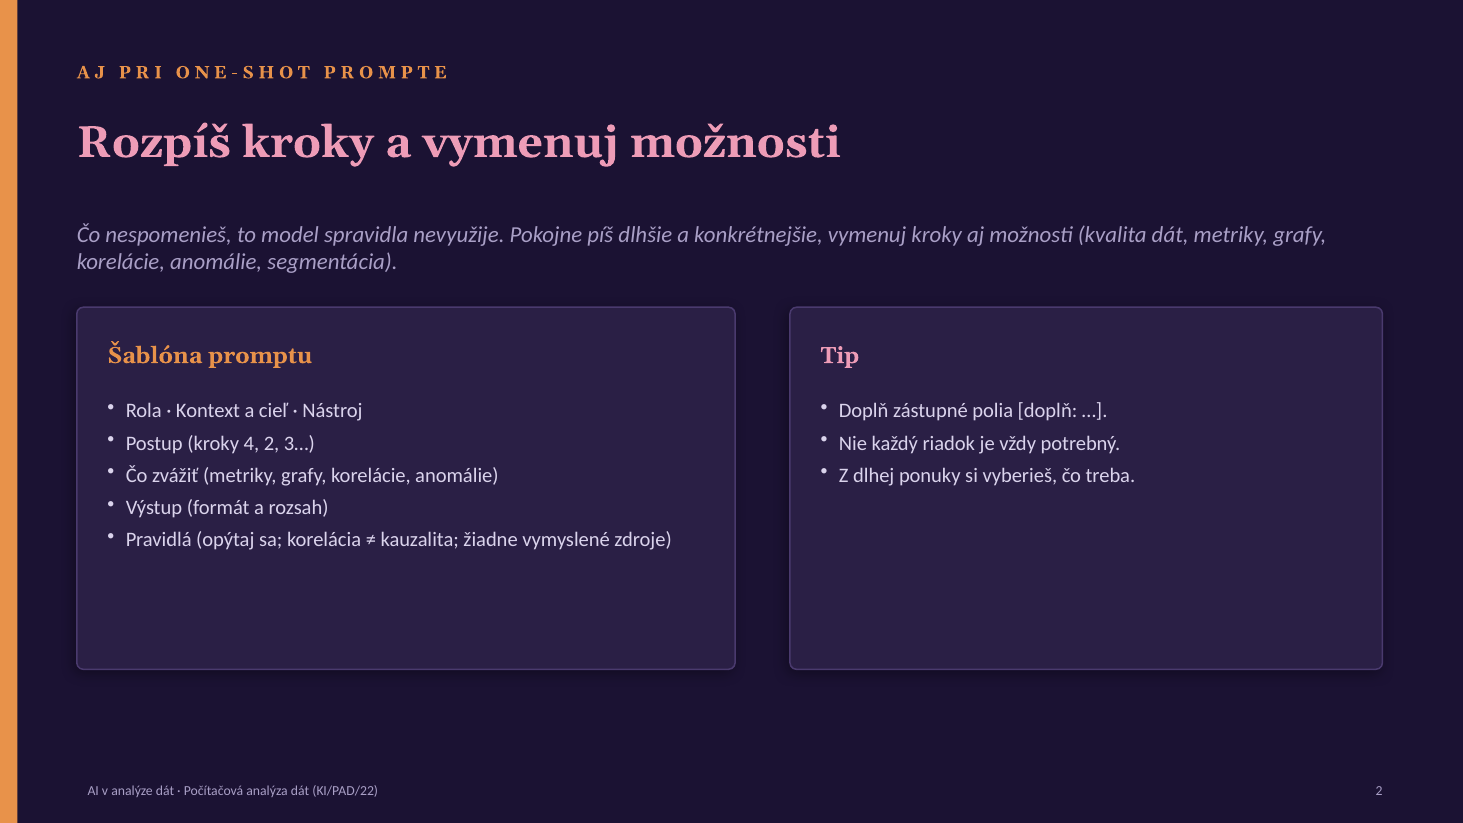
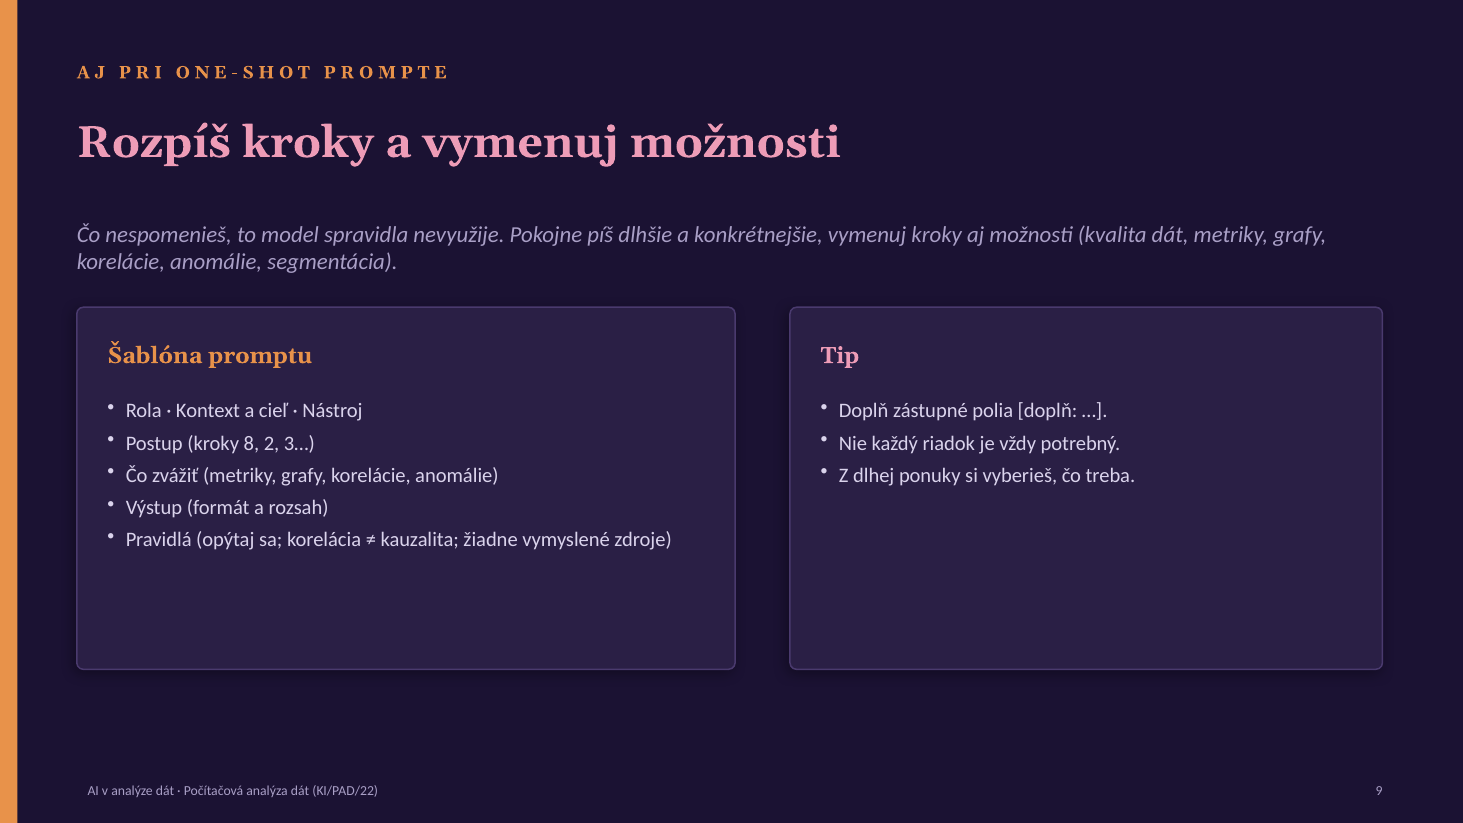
4: 4 -> 8
KI/PAD/22 2: 2 -> 9
